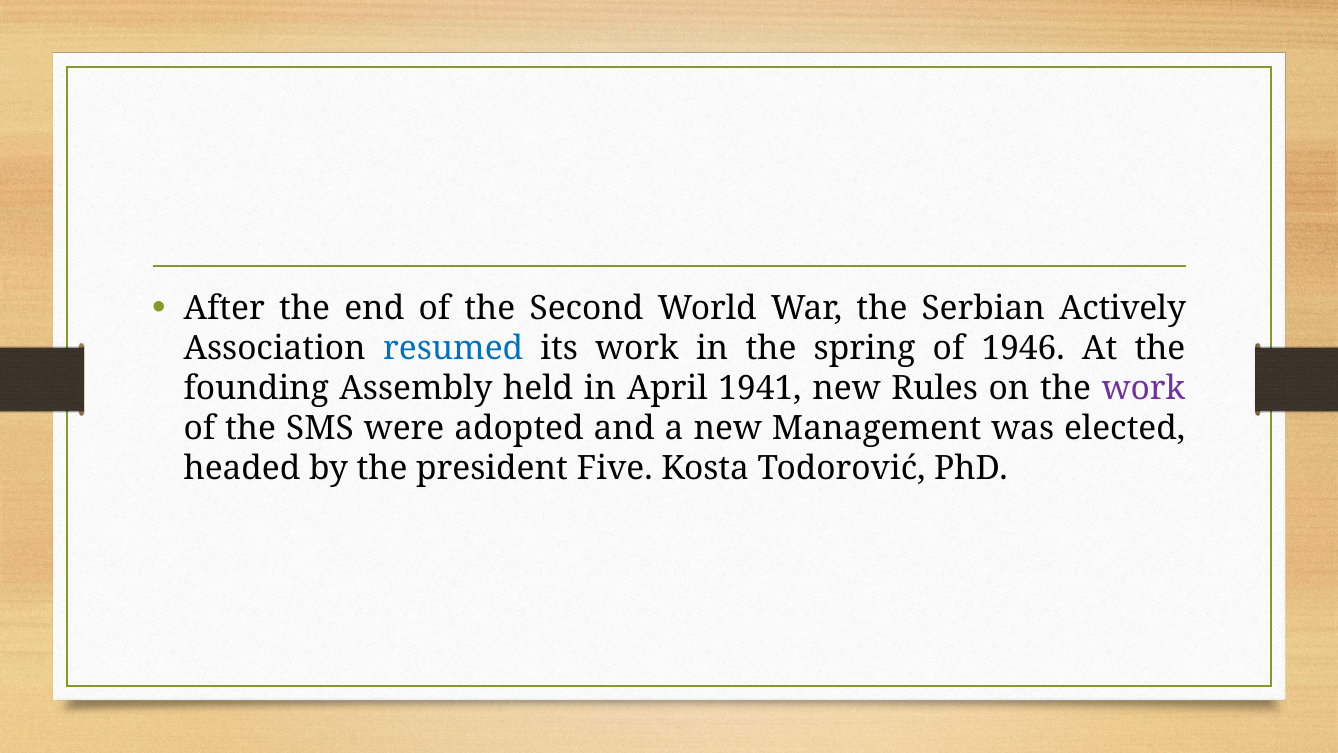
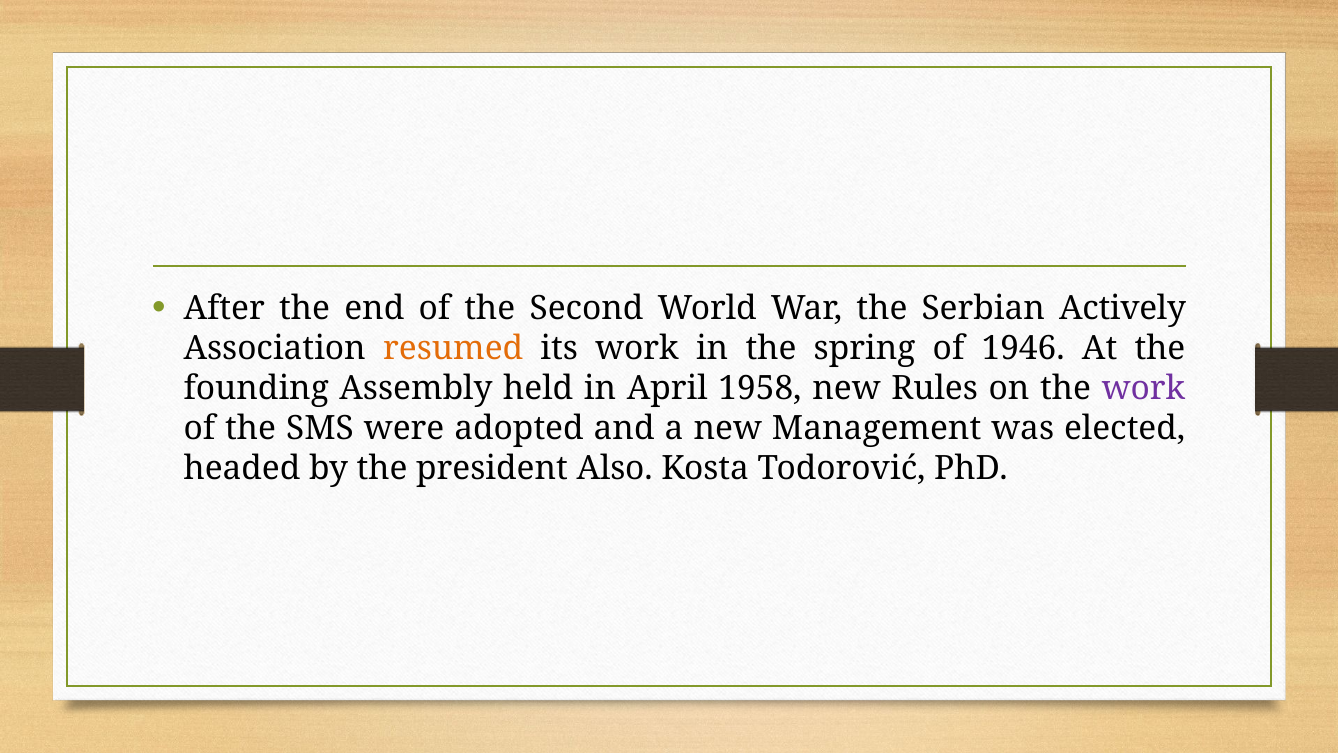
resumed colour: blue -> orange
1941: 1941 -> 1958
Five: Five -> Also
